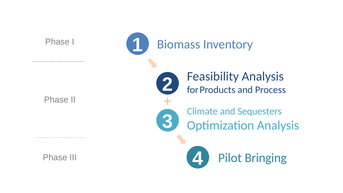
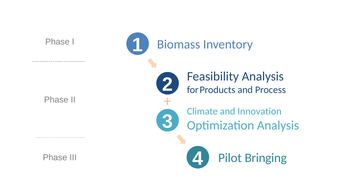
Sequesters: Sequesters -> Innovation
